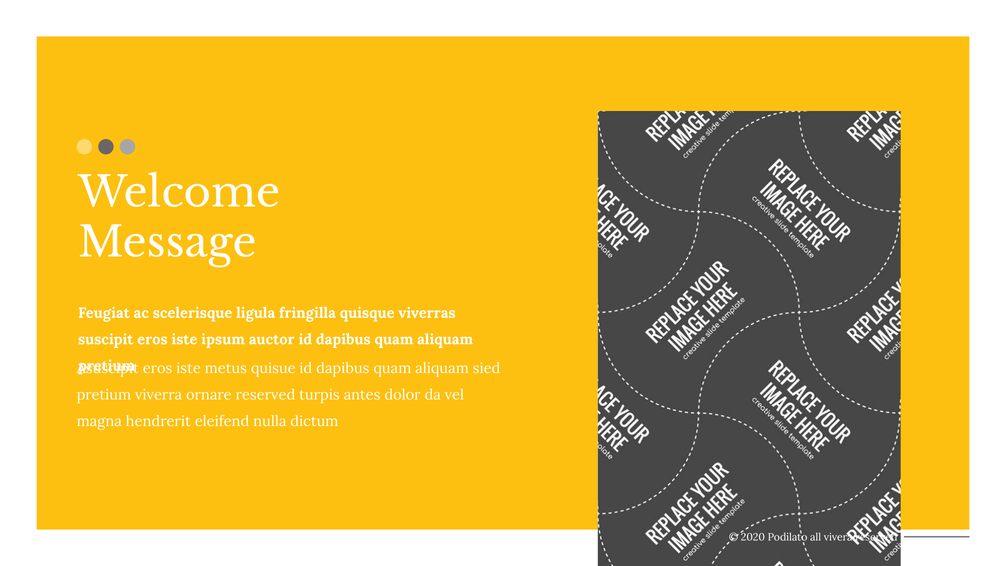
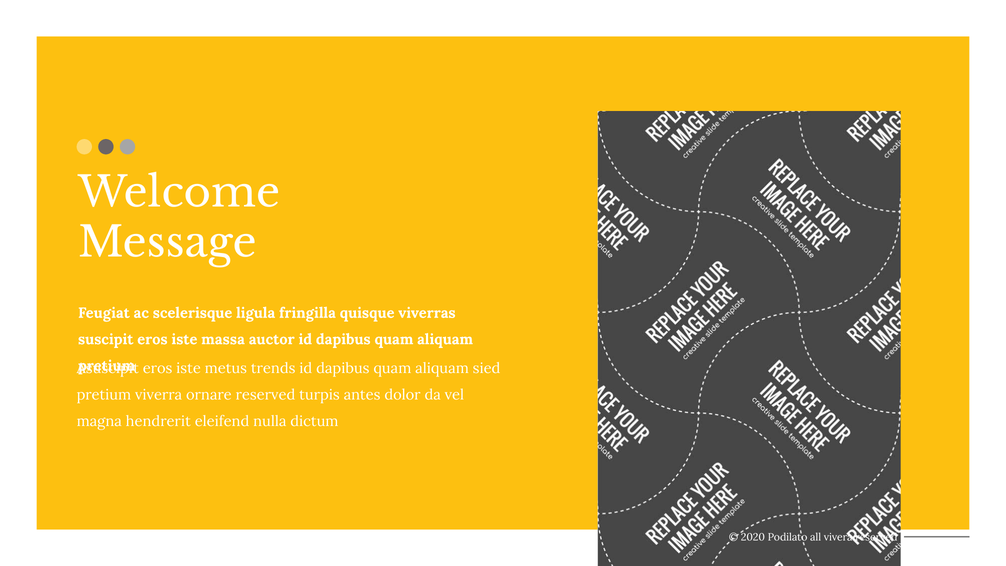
ipsum: ipsum -> massa
quisue: quisue -> trends
